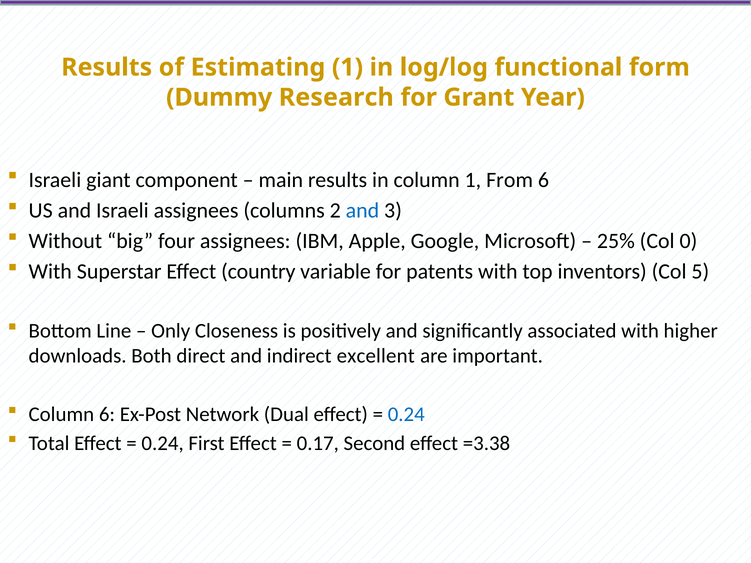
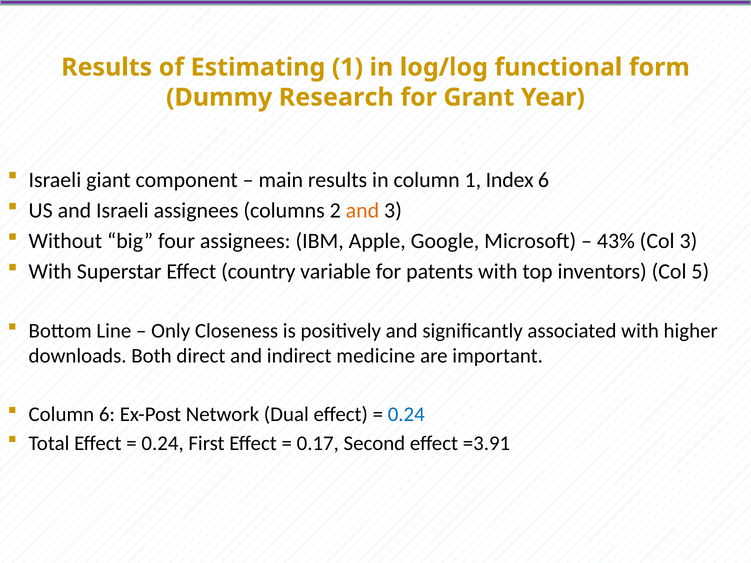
From: From -> Index
and at (362, 211) colour: blue -> orange
25%: 25% -> 43%
Col 0: 0 -> 3
excellent: excellent -> medicine
=3.38: =3.38 -> =3.91
